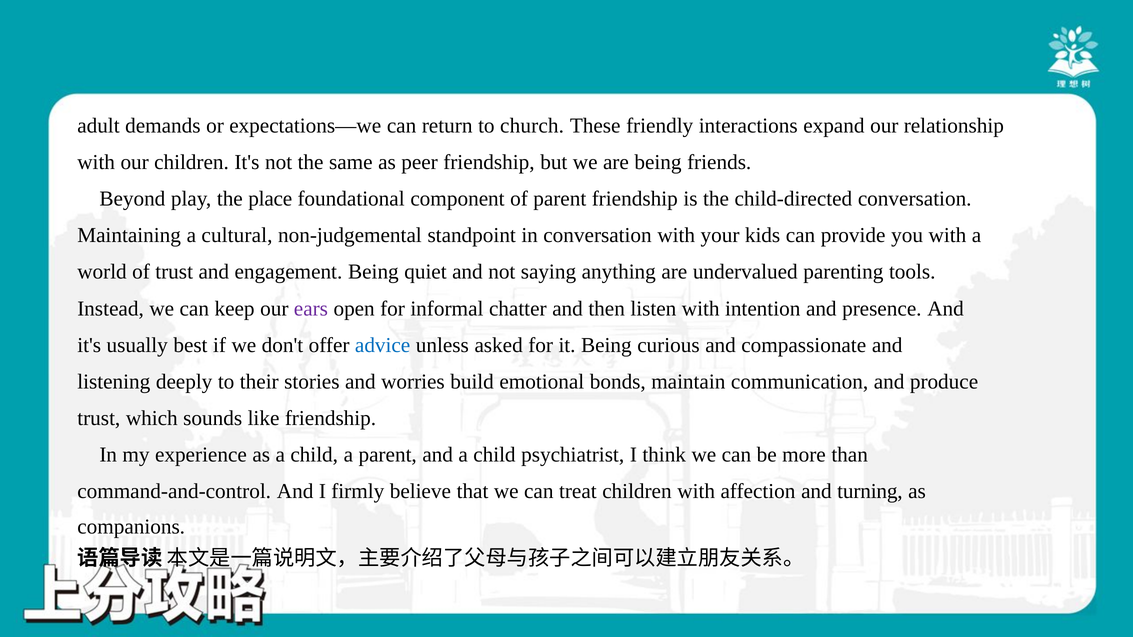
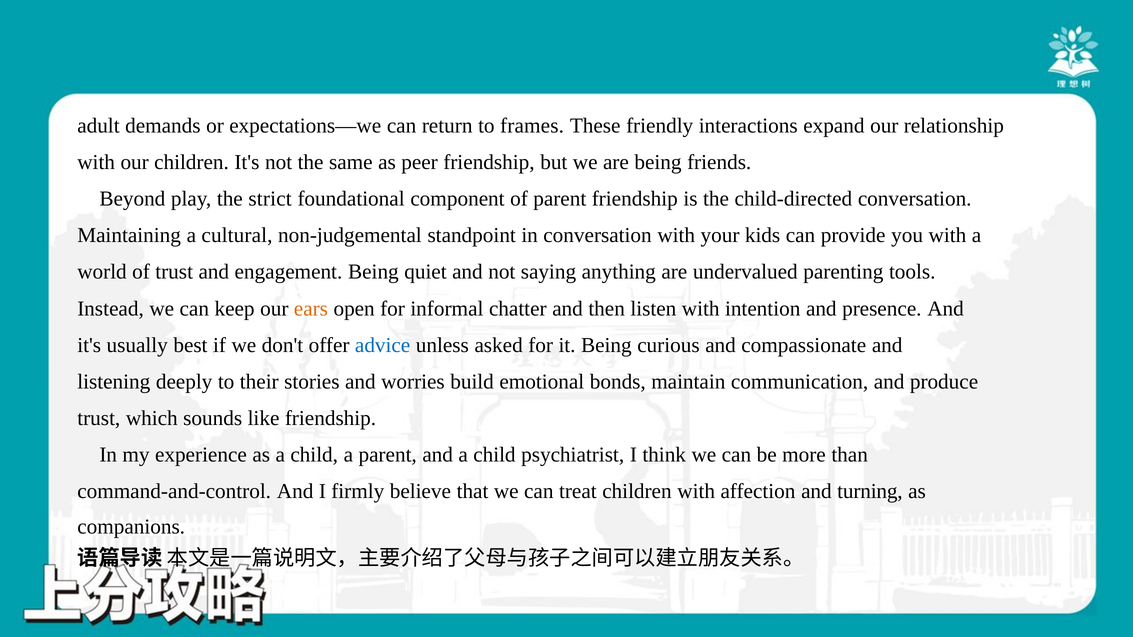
church: church -> frames
place: place -> strict
ears colour: purple -> orange
